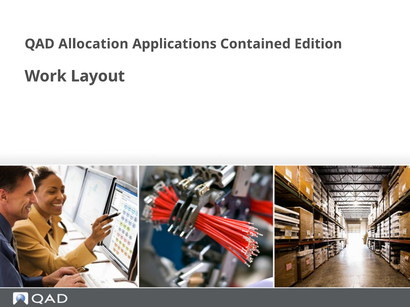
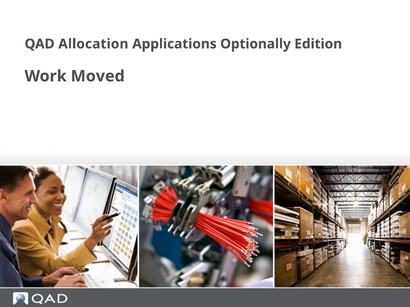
Contained: Contained -> Optionally
Layout: Layout -> Moved
